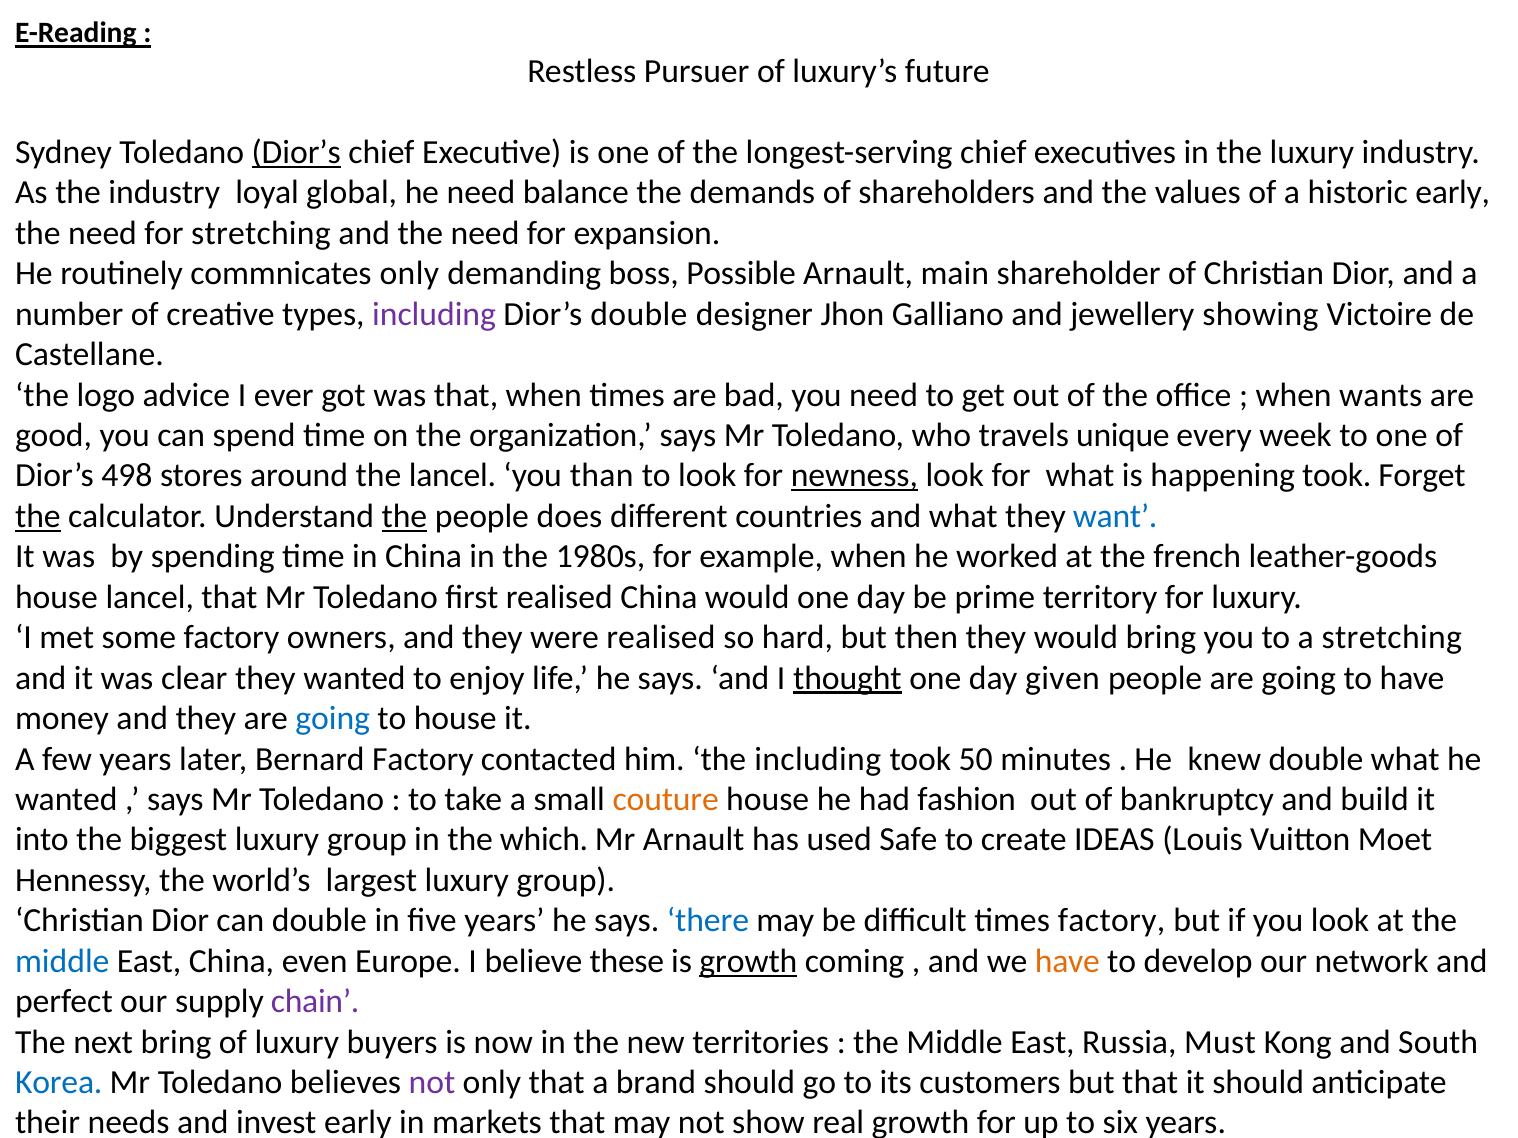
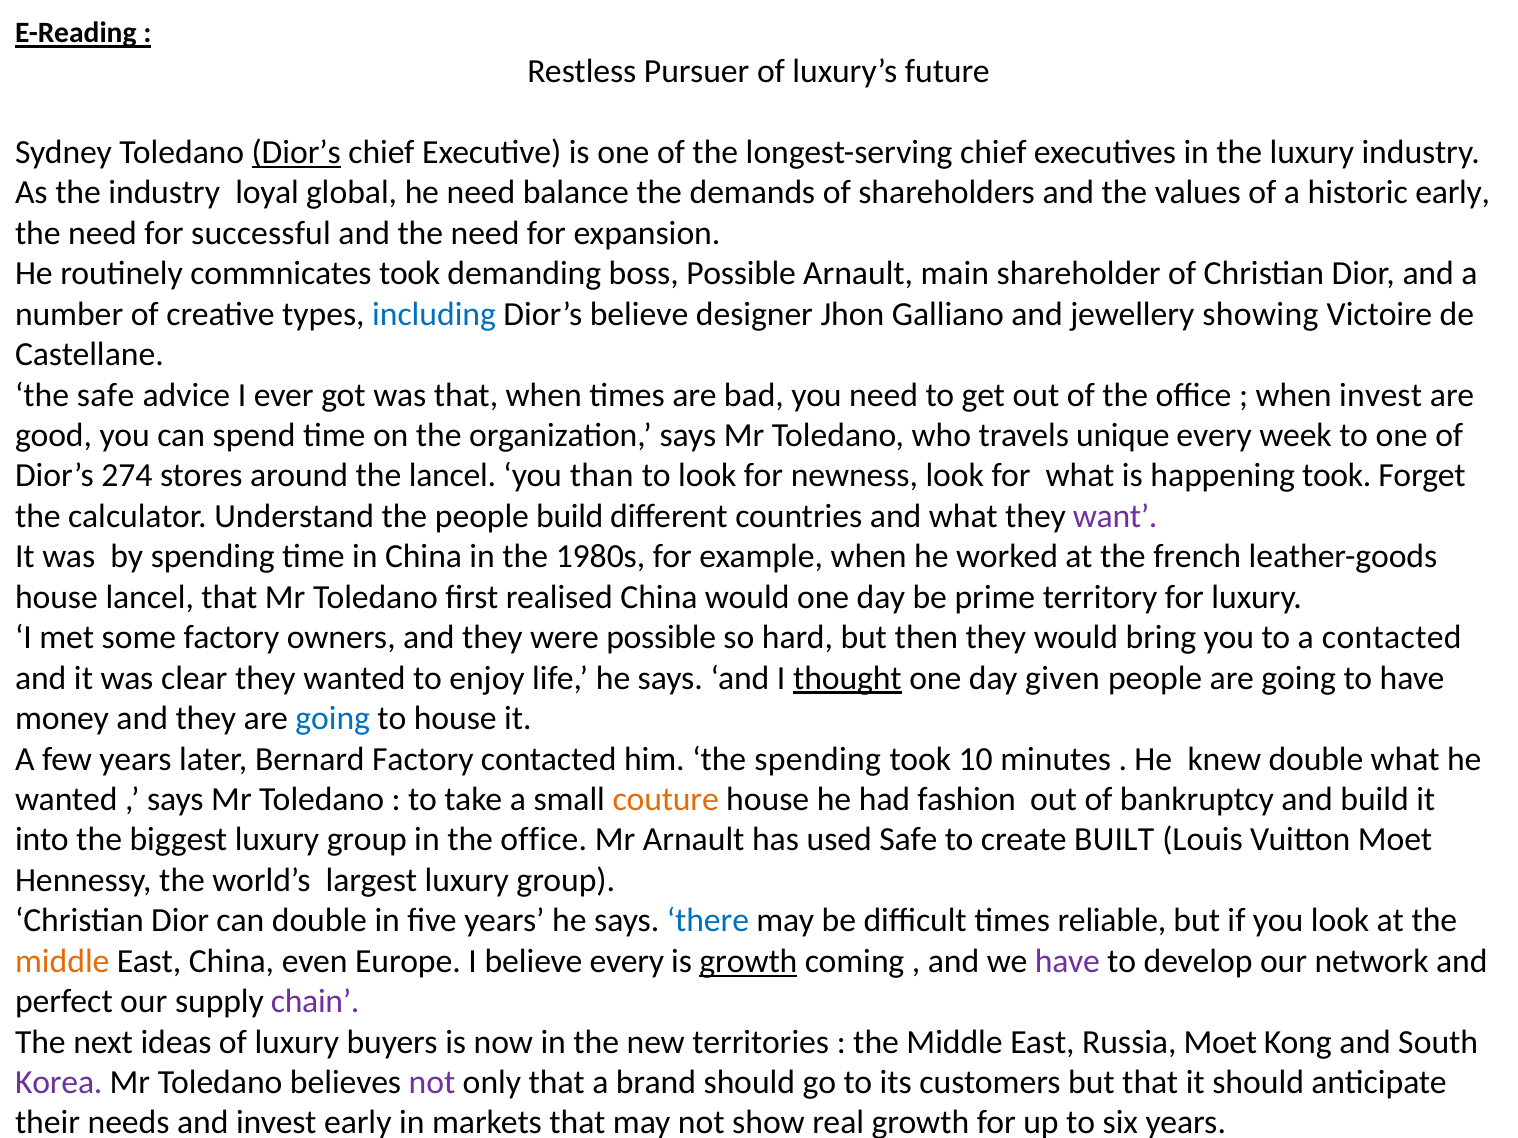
for stretching: stretching -> successful
commnicates only: only -> took
including at (434, 314) colour: purple -> blue
Dior’s double: double -> believe
the logo: logo -> safe
when wants: wants -> invest
498: 498 -> 274
newness underline: present -> none
the at (38, 516) underline: present -> none
the at (404, 516) underline: present -> none
people does: does -> build
want colour: blue -> purple
were realised: realised -> possible
a stretching: stretching -> contacted
the including: including -> spending
50: 50 -> 10
in the which: which -> office
IDEAS: IDEAS -> BUILT
times factory: factory -> reliable
middle at (62, 962) colour: blue -> orange
believe these: these -> every
have at (1067, 962) colour: orange -> purple
next bring: bring -> ideas
Russia Must: Must -> Moet
Korea colour: blue -> purple
